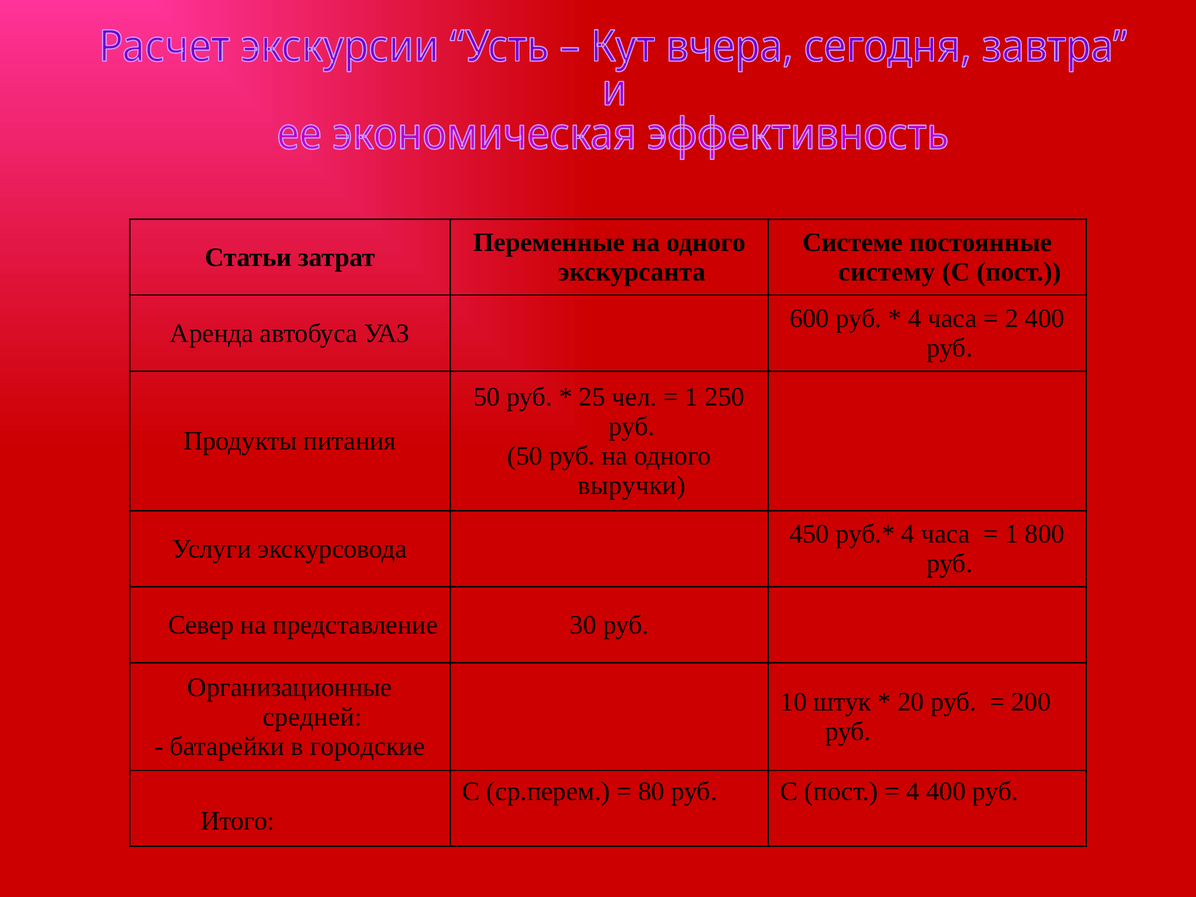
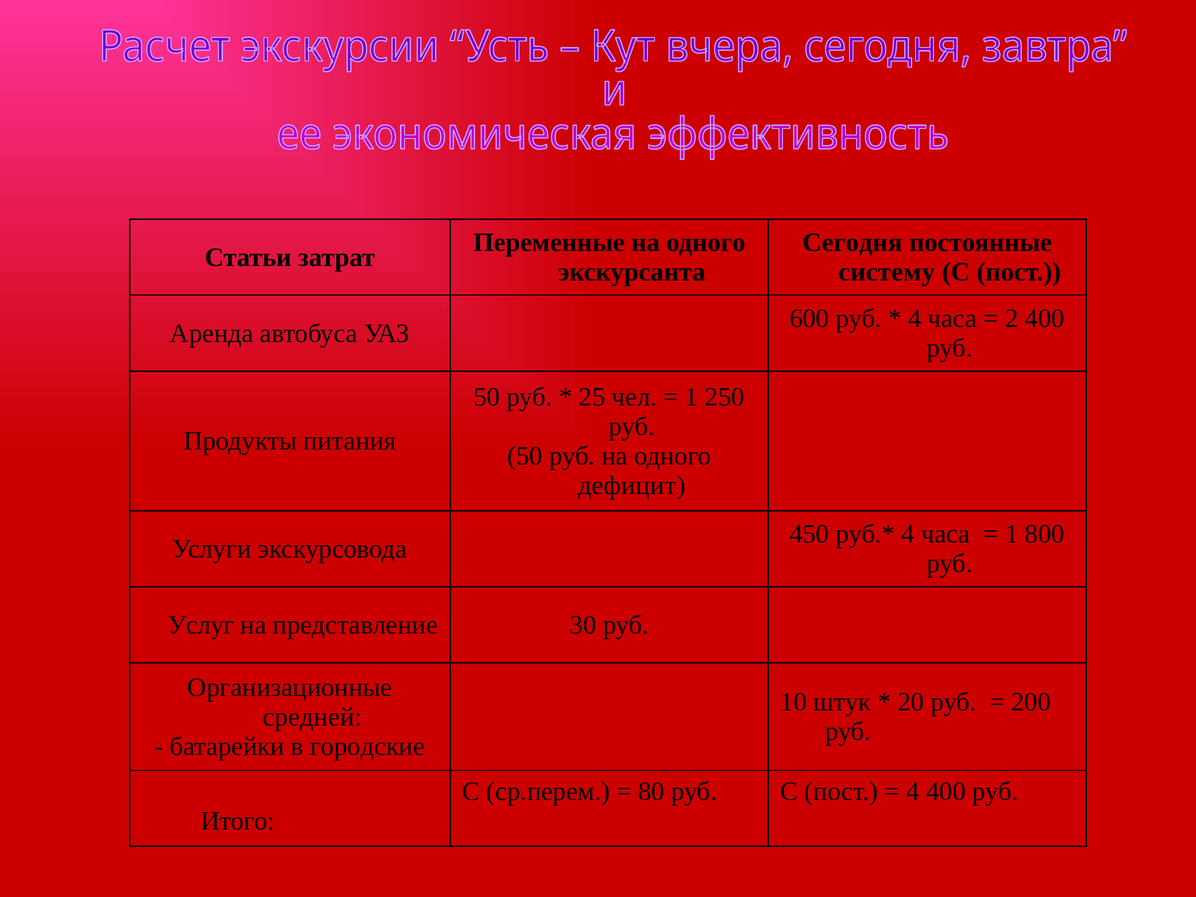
Системе: Системе -> Сегодня
выручки: выручки -> дефицит
Север: Север -> Услуг
